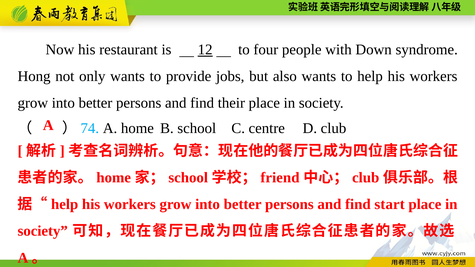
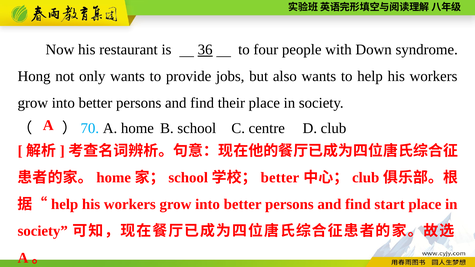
12: 12 -> 36
74: 74 -> 70
friend at (280, 178): friend -> better
